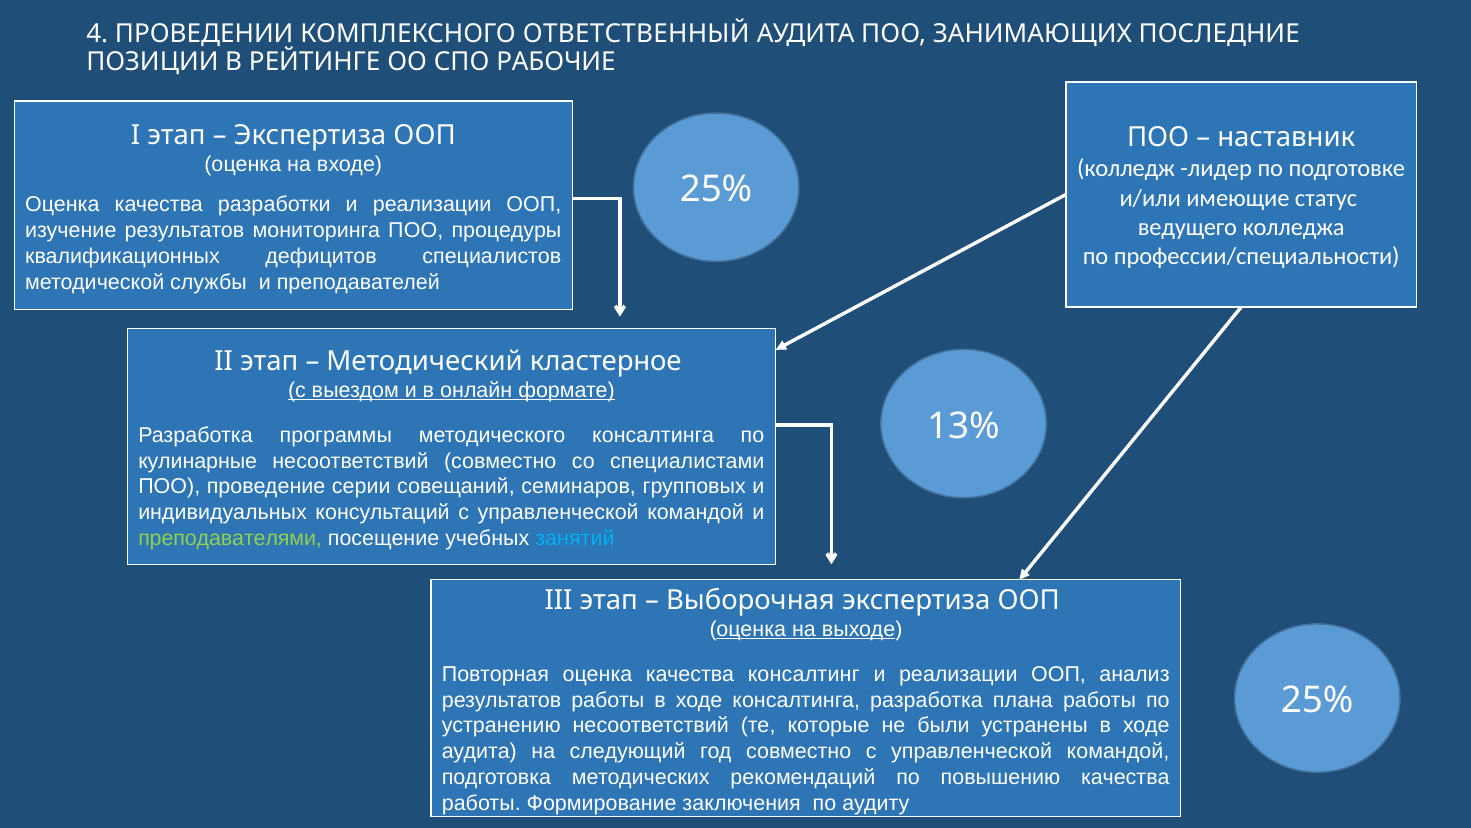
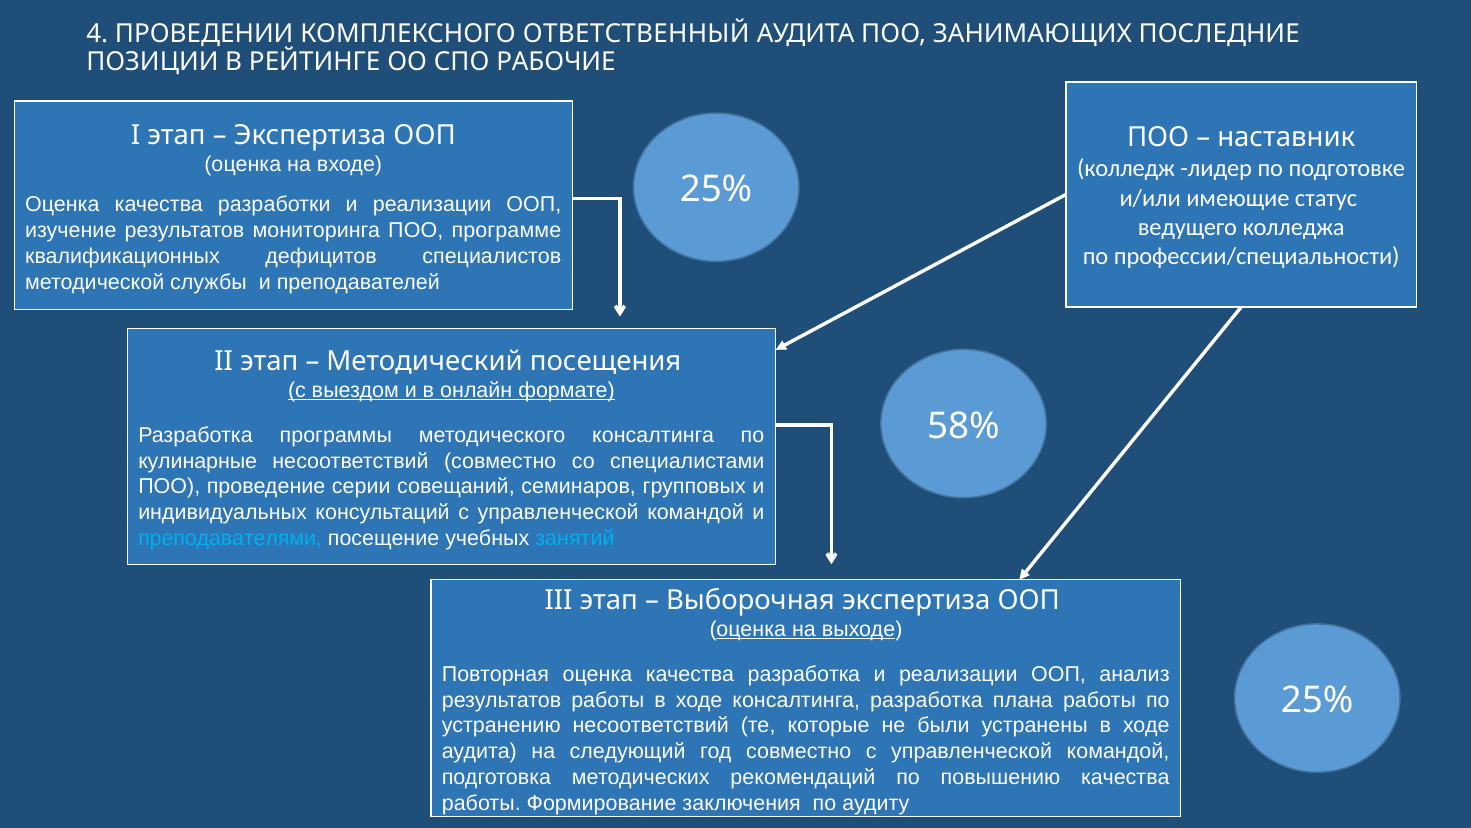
процедуры: процедуры -> программе
кластерное: кластерное -> посещения
13%: 13% -> 58%
преподавателями colour: light green -> light blue
качества консалтинг: консалтинг -> разработка
